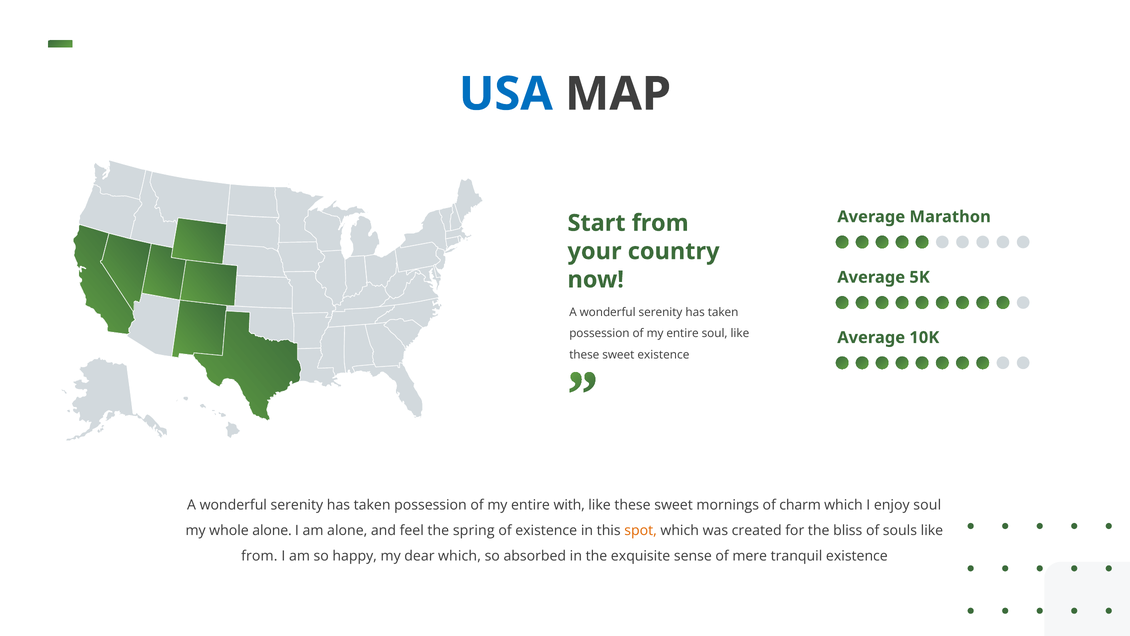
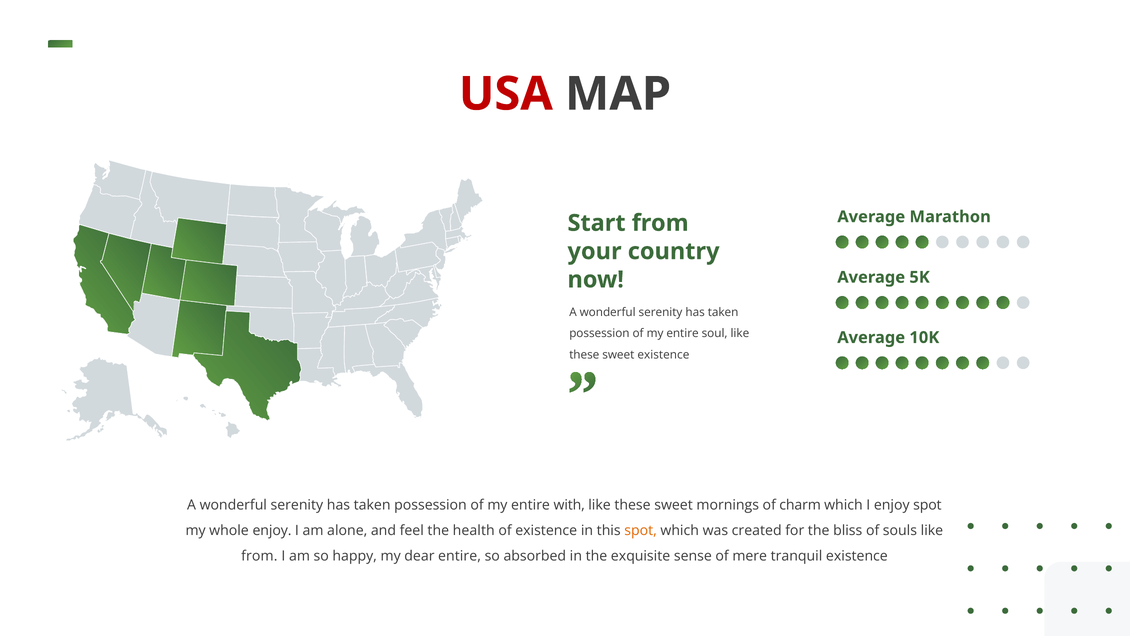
USA colour: blue -> red
enjoy soul: soul -> spot
whole alone: alone -> enjoy
spring: spring -> health
dear which: which -> entire
